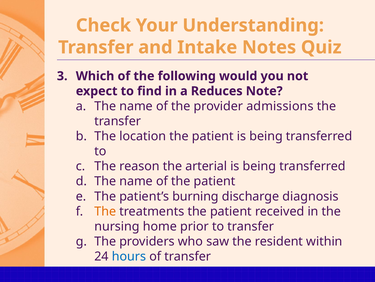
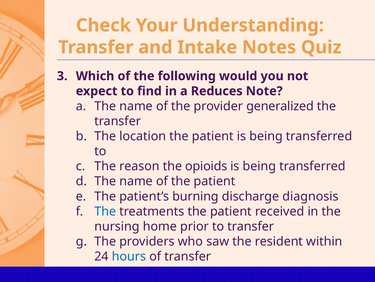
admissions: admissions -> generalized
arterial: arterial -> opioids
The at (105, 211) colour: orange -> blue
